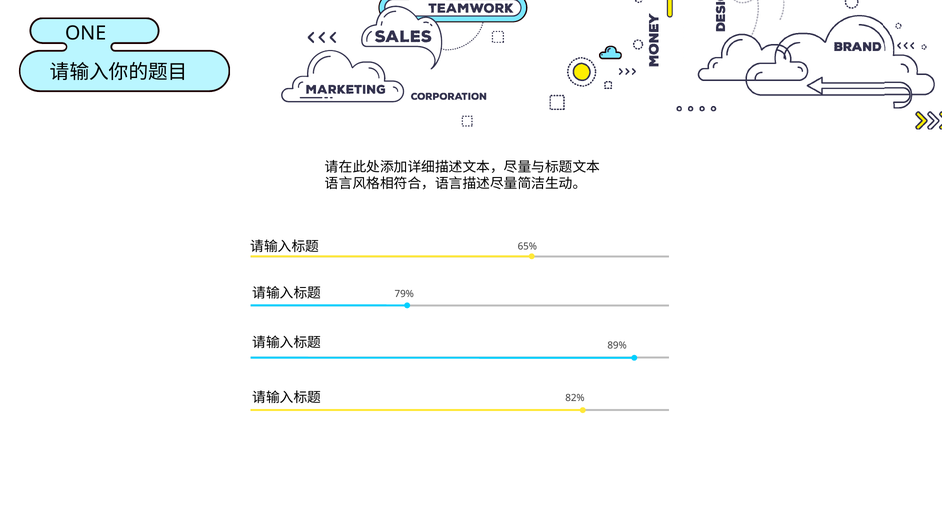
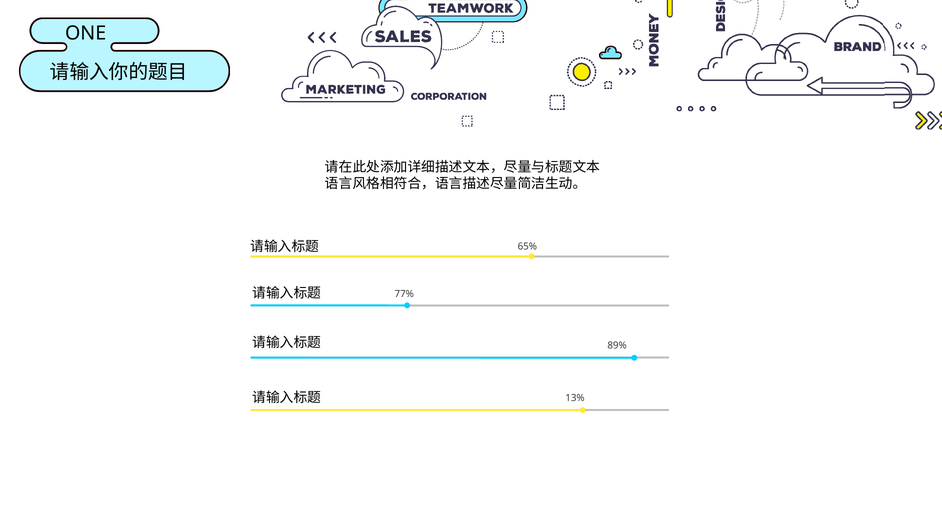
79%: 79% -> 77%
82%: 82% -> 13%
